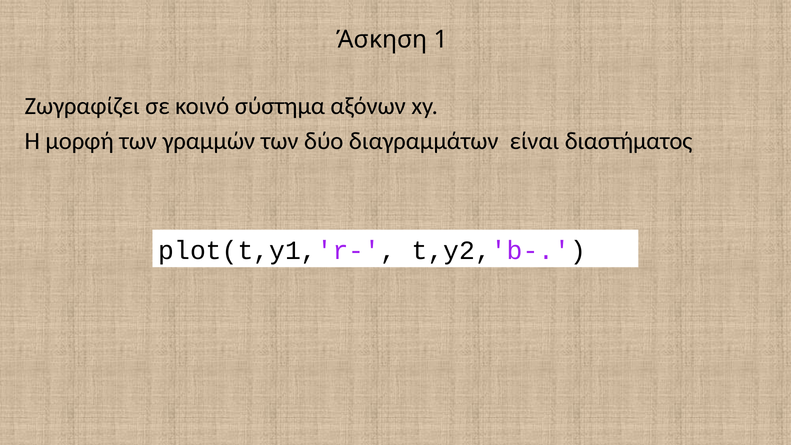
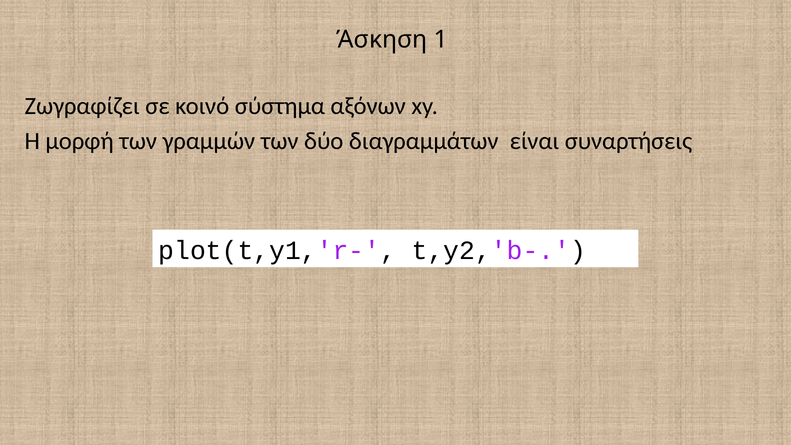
διαστήματος: διαστήματος -> συναρτήσεις
